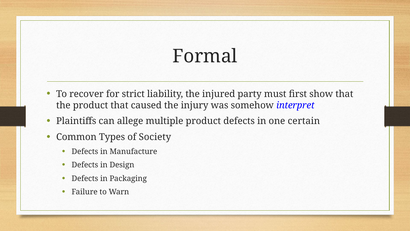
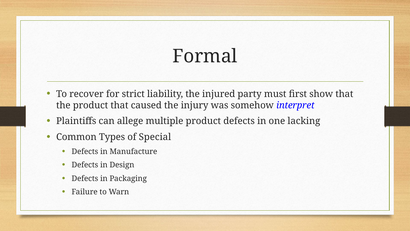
certain: certain -> lacking
Society: Society -> Special
